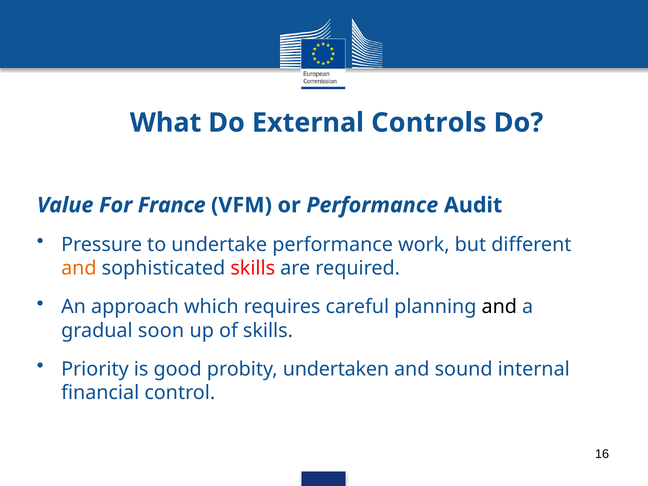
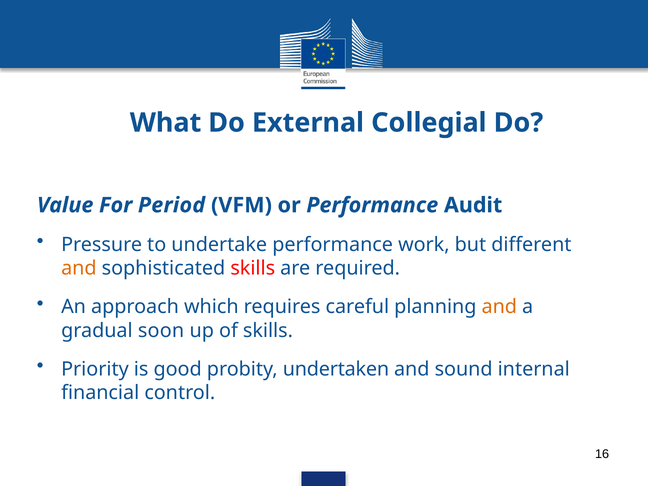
Controls: Controls -> Collegial
France: France -> Period
and at (499, 307) colour: black -> orange
